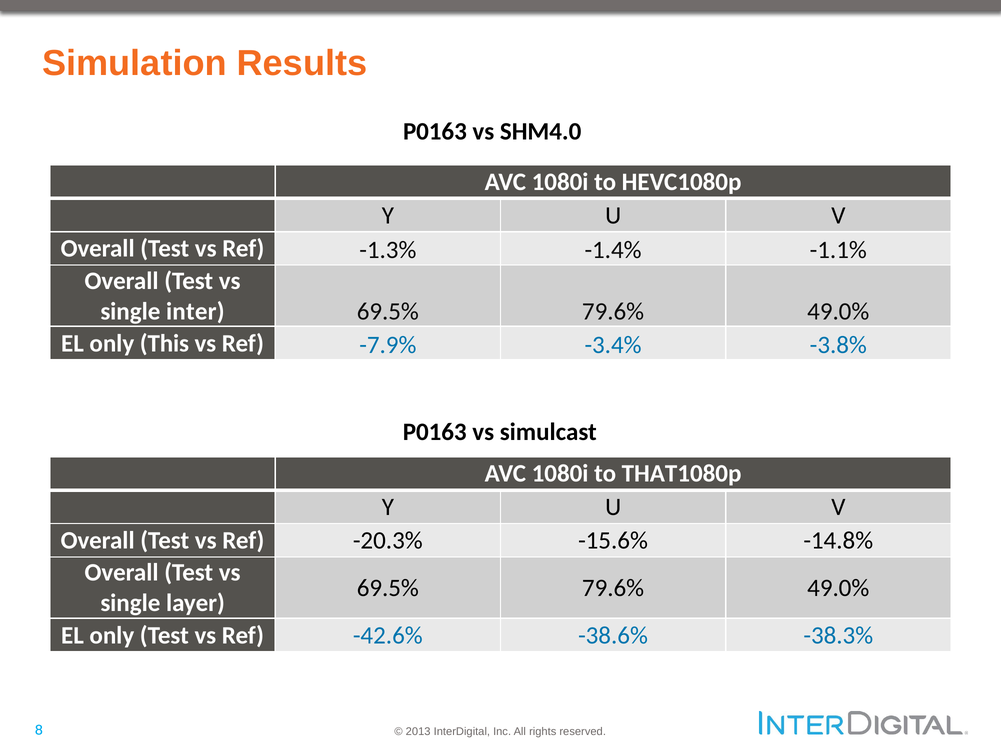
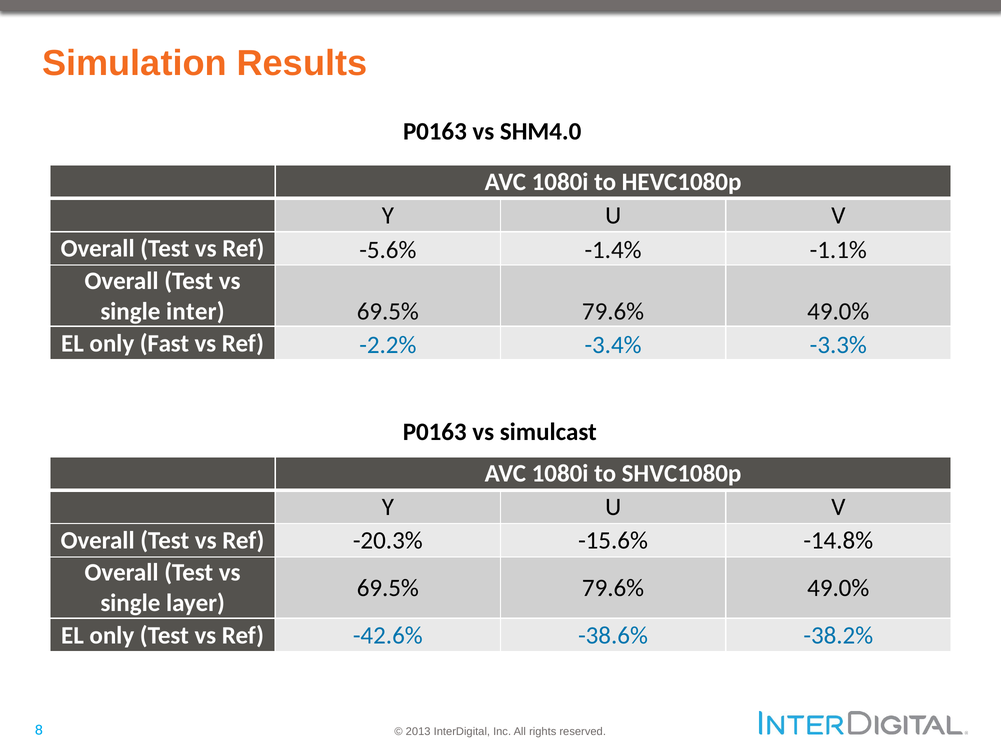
-1.3%: -1.3% -> -5.6%
This: This -> Fast
-7.9%: -7.9% -> -2.2%
-3.8%: -3.8% -> -3.3%
THAT1080p: THAT1080p -> SHVC1080p
-38.3%: -38.3% -> -38.2%
